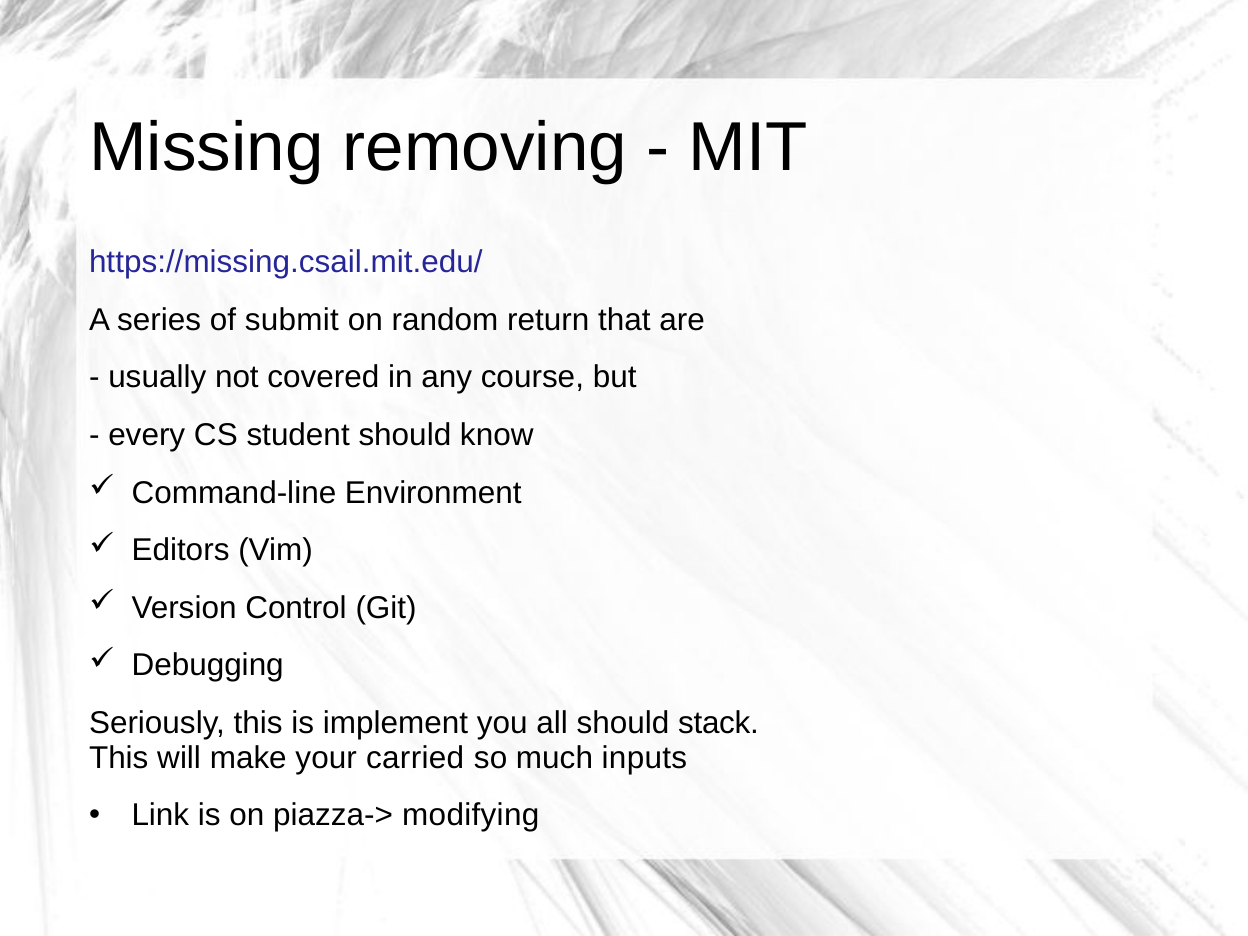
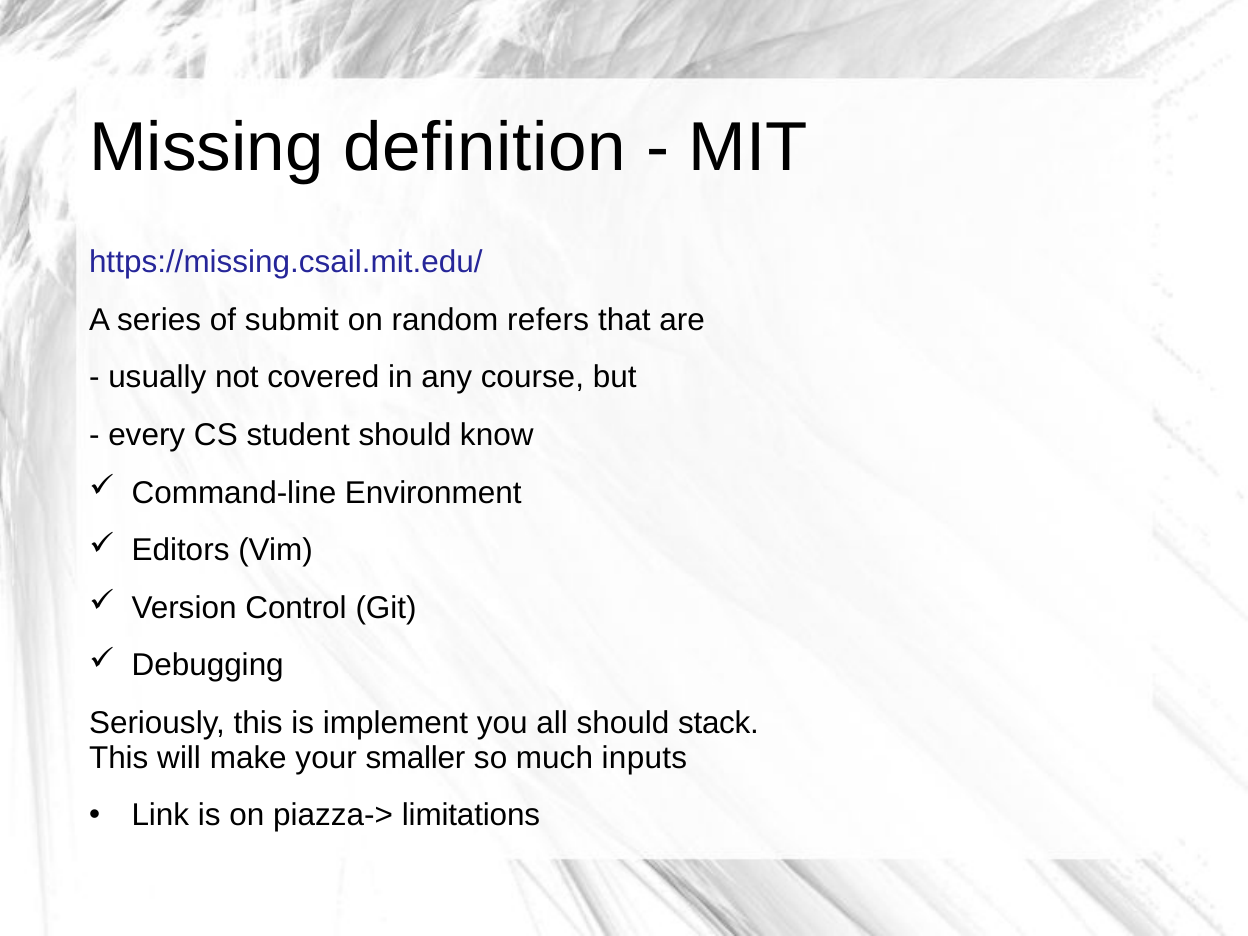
removing: removing -> definition
return: return -> refers
carried: carried -> smaller
modifying: modifying -> limitations
